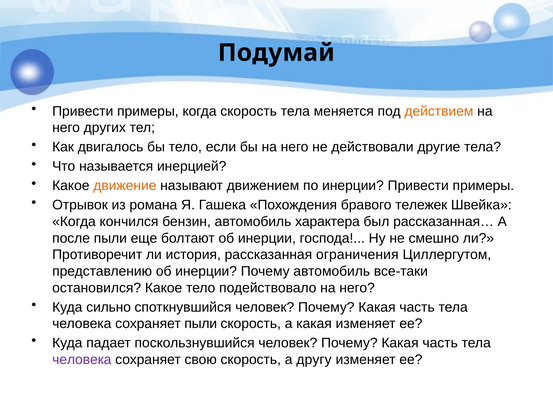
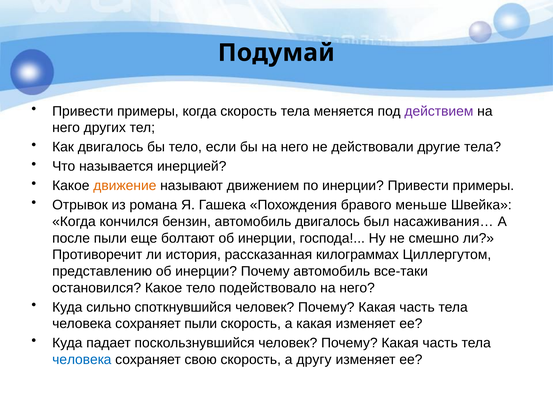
действием colour: orange -> purple
тележек: тележек -> меньше
автомобиль характера: характера -> двигалось
рассказанная…: рассказанная… -> насаживания…
ограничения: ограничения -> килограммах
человека at (82, 360) colour: purple -> blue
